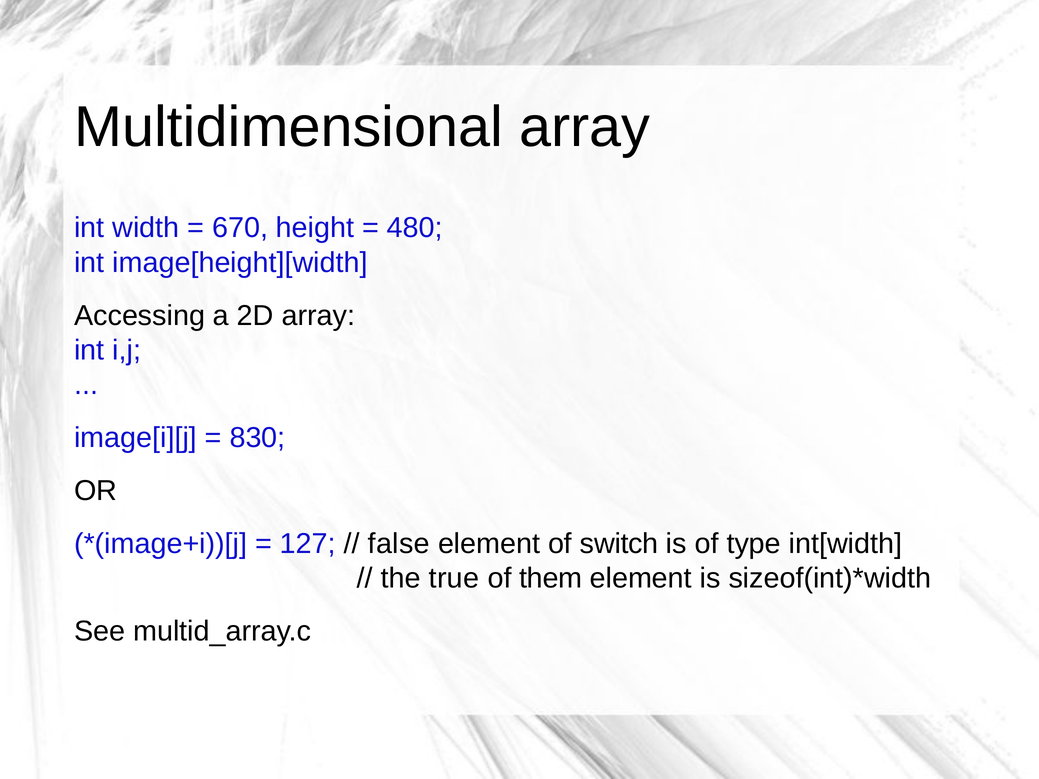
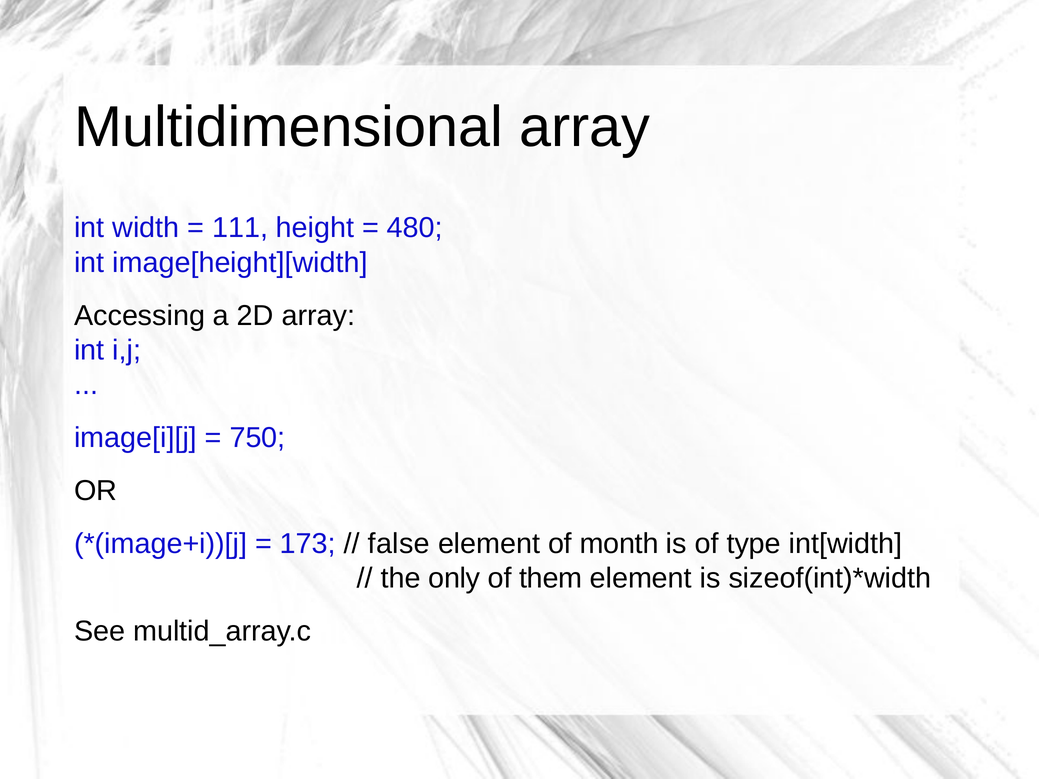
670: 670 -> 111
830: 830 -> 750
127: 127 -> 173
switch: switch -> month
true: true -> only
